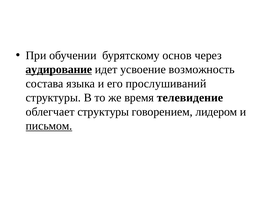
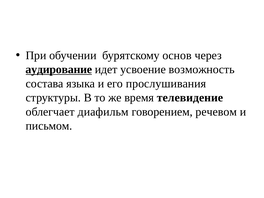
прослушиваний: прослушиваний -> прослушивания
облегчает структуры: структуры -> диафильм
лидером: лидером -> речевом
письмом underline: present -> none
